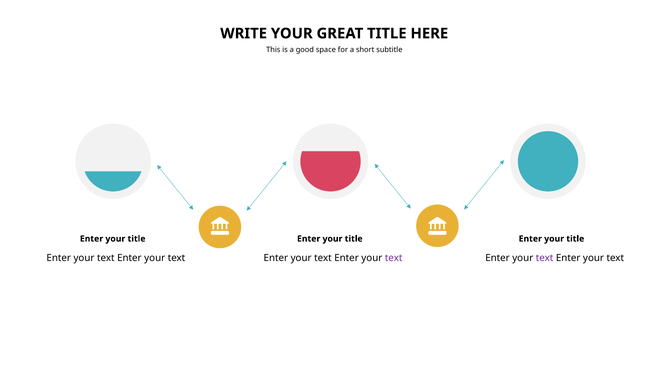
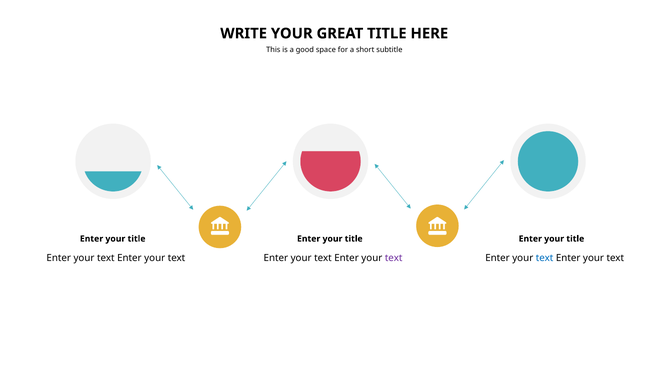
text at (545, 258) colour: purple -> blue
